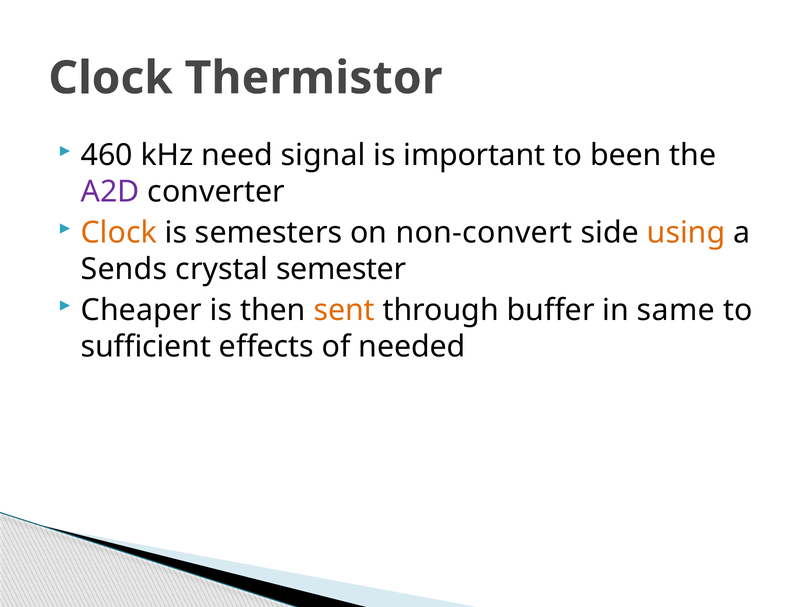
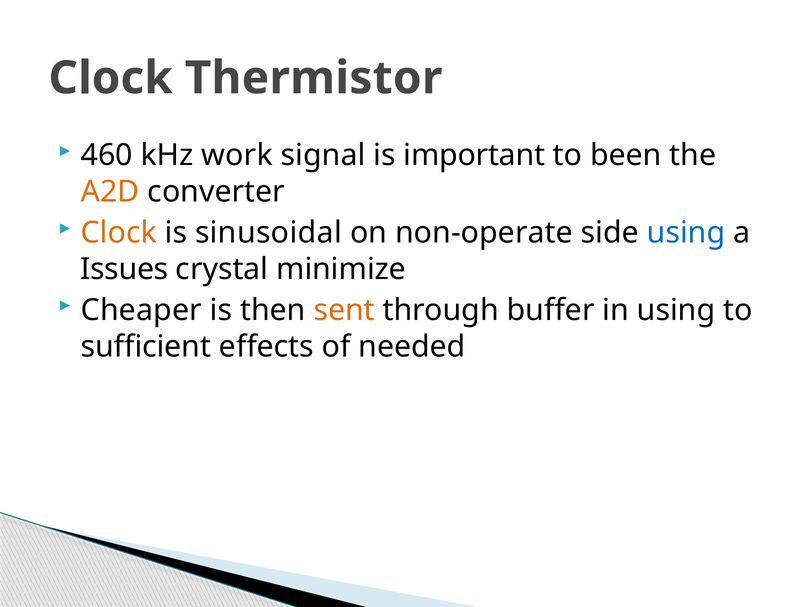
need: need -> work
A2D colour: purple -> orange
semesters: semesters -> sinusoidal
non-convert: non-convert -> non-operate
using at (686, 233) colour: orange -> blue
Sends: Sends -> Issues
semester: semester -> minimize
in same: same -> using
